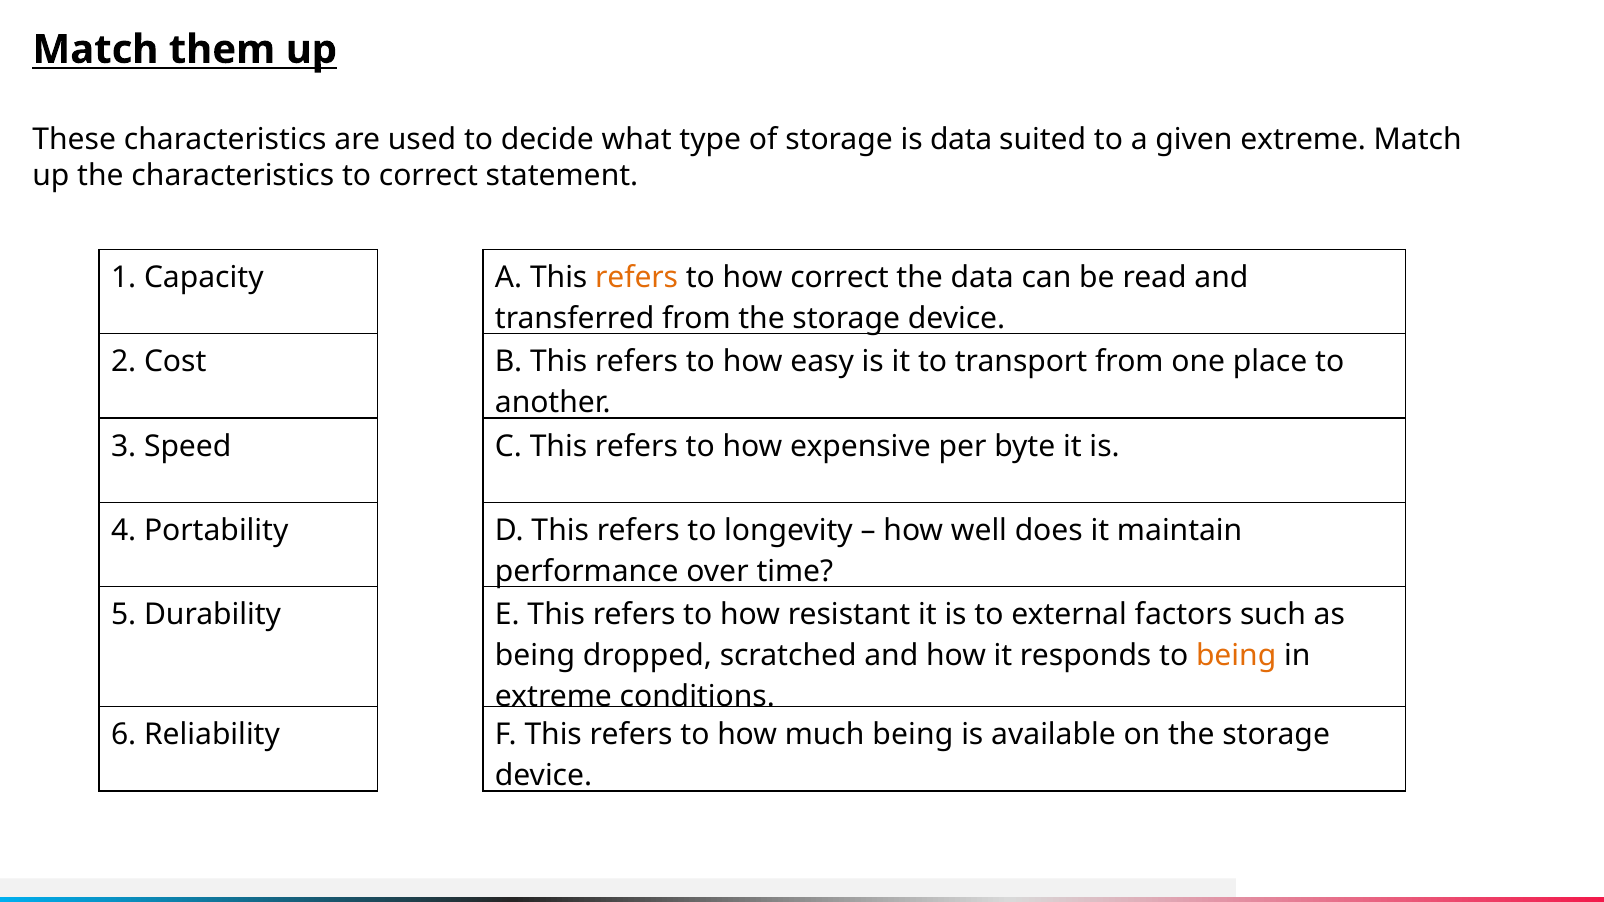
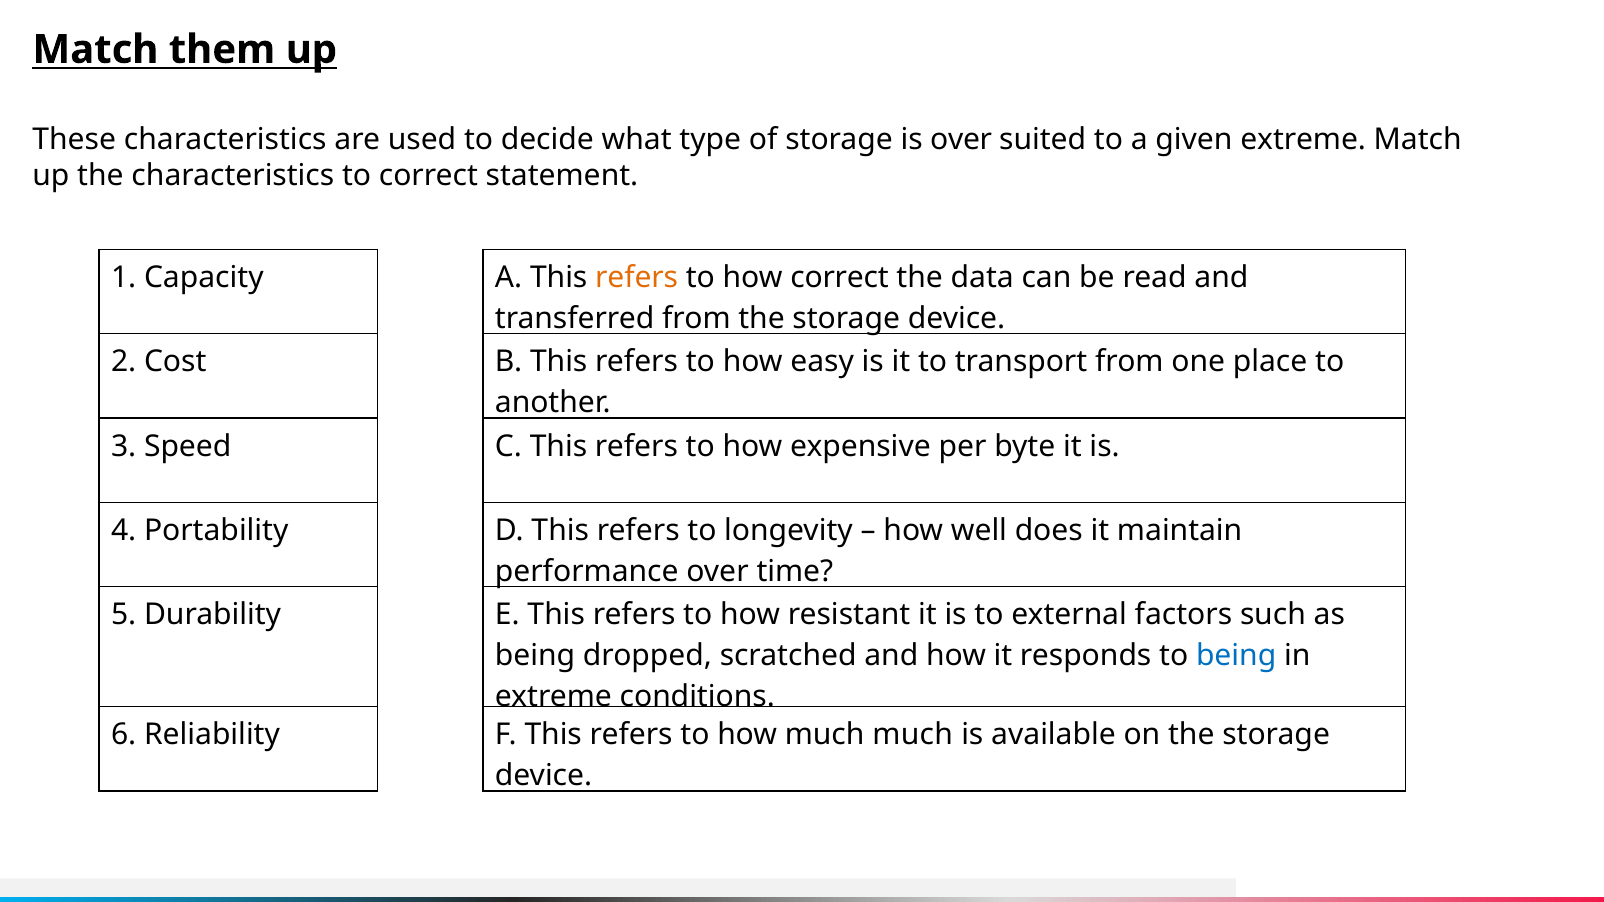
is data: data -> over
being at (1236, 656) colour: orange -> blue
much being: being -> much
